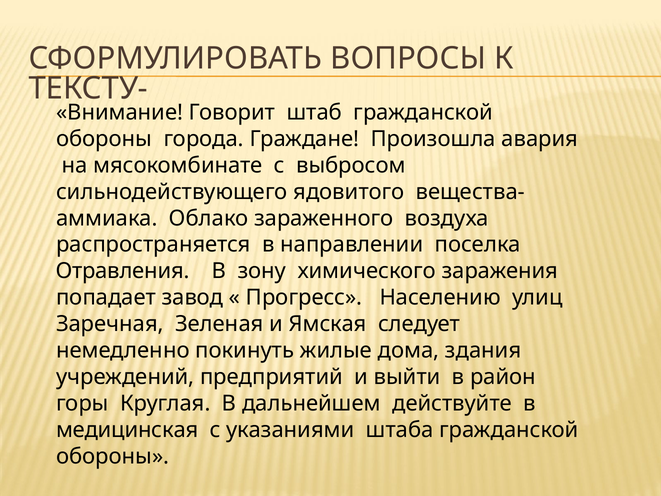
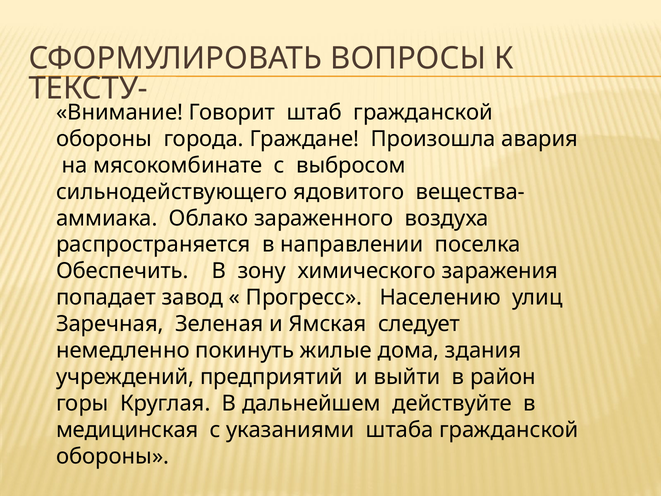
Отравления: Отравления -> Обеспечить
